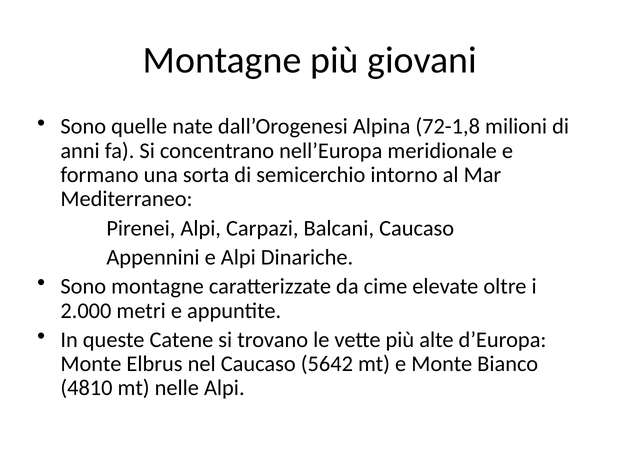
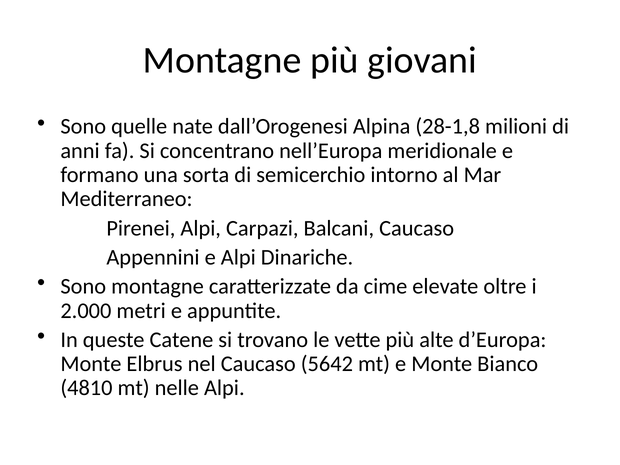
72-1,8: 72-1,8 -> 28-1,8
